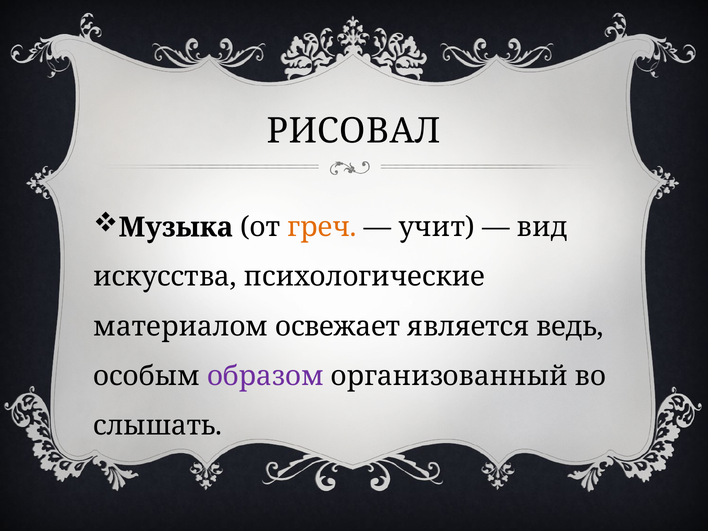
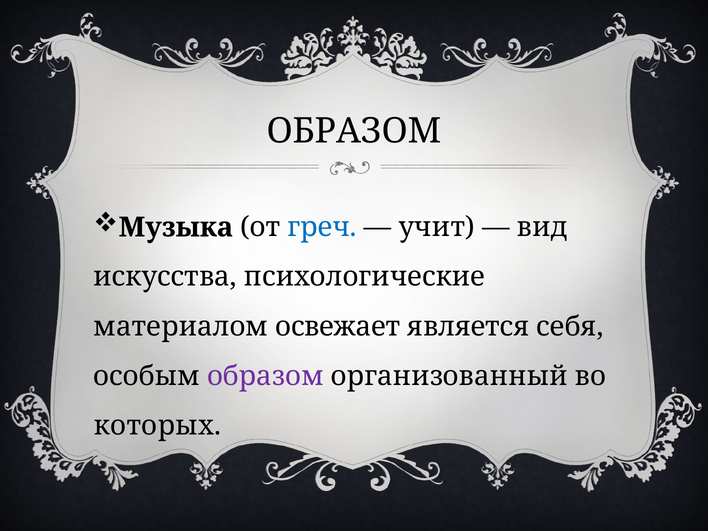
РИСОВАЛ at (354, 131): РИСОВАЛ -> ОБРАЗОМ
греч colour: orange -> blue
ведь: ведь -> себя
слышать: слышать -> которых
